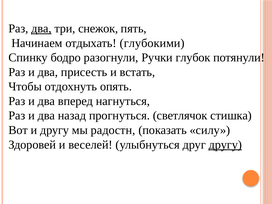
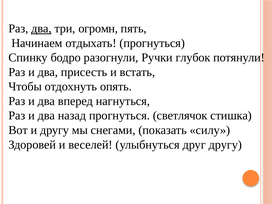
снежок: снежок -> огромн
отдыхать глубокими: глубокими -> прогнуться
радостн: радостн -> снегами
другу at (225, 145) underline: present -> none
